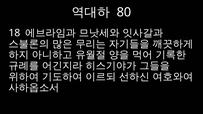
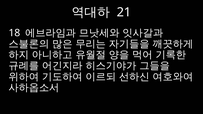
80: 80 -> 21
